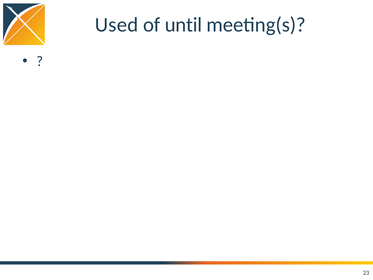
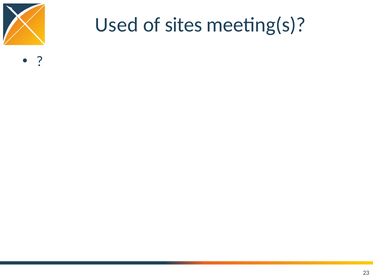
until: until -> sites
